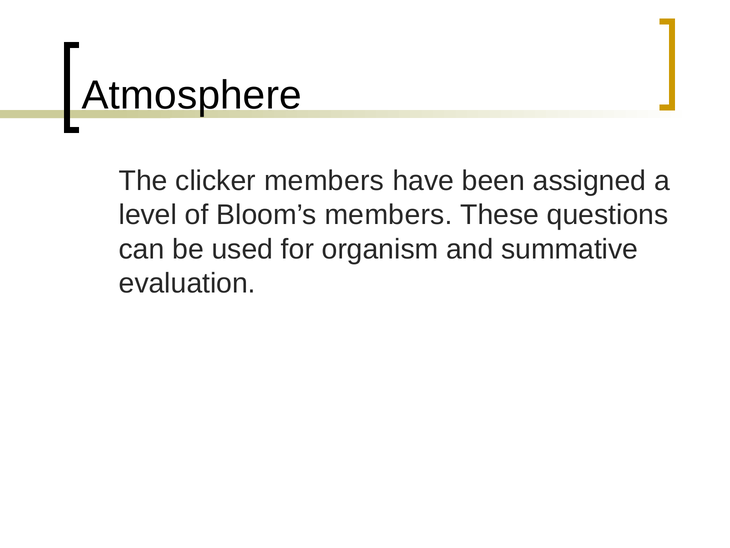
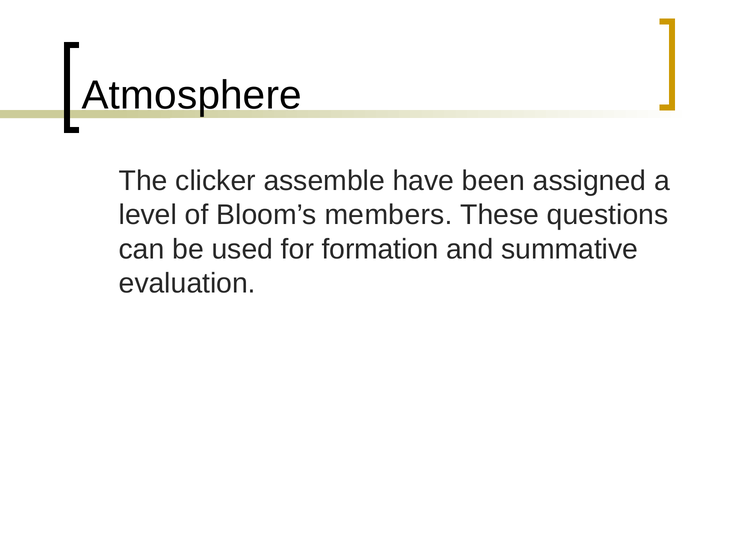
clicker members: members -> assemble
organism: organism -> formation
